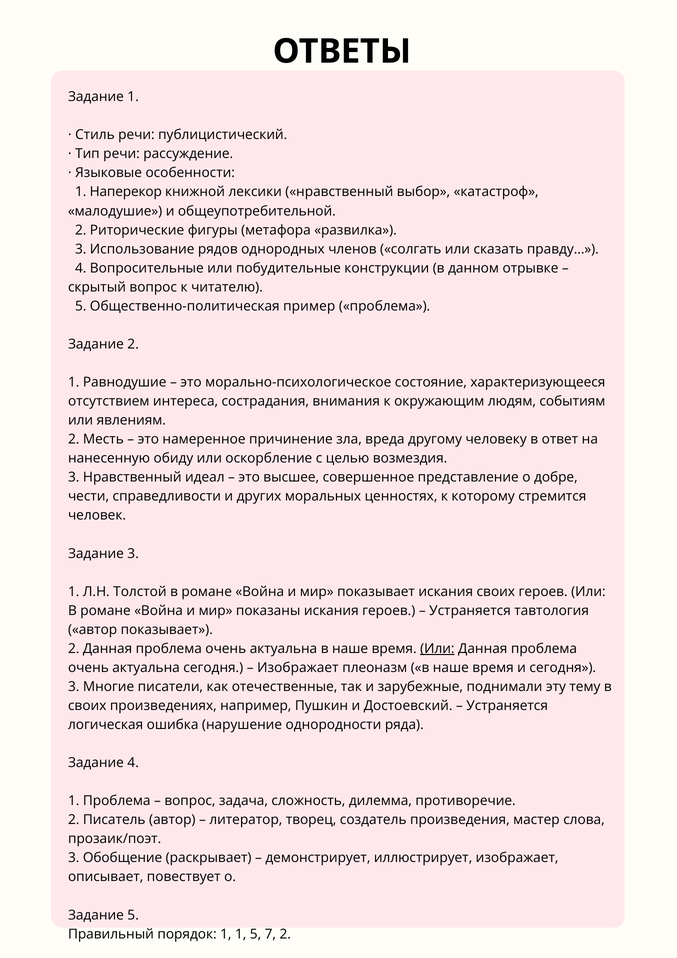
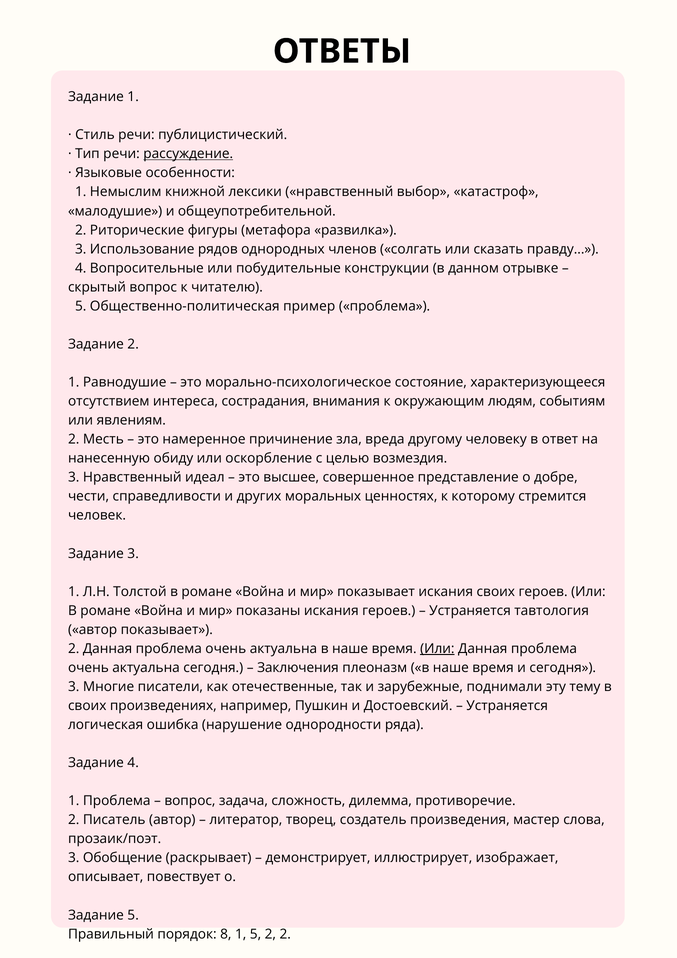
рассуждение underline: none -> present
Наперекор: Наперекор -> Немыслим
Изображает at (298, 668): Изображает -> Заключения
порядок 1: 1 -> 8
5 7: 7 -> 2
